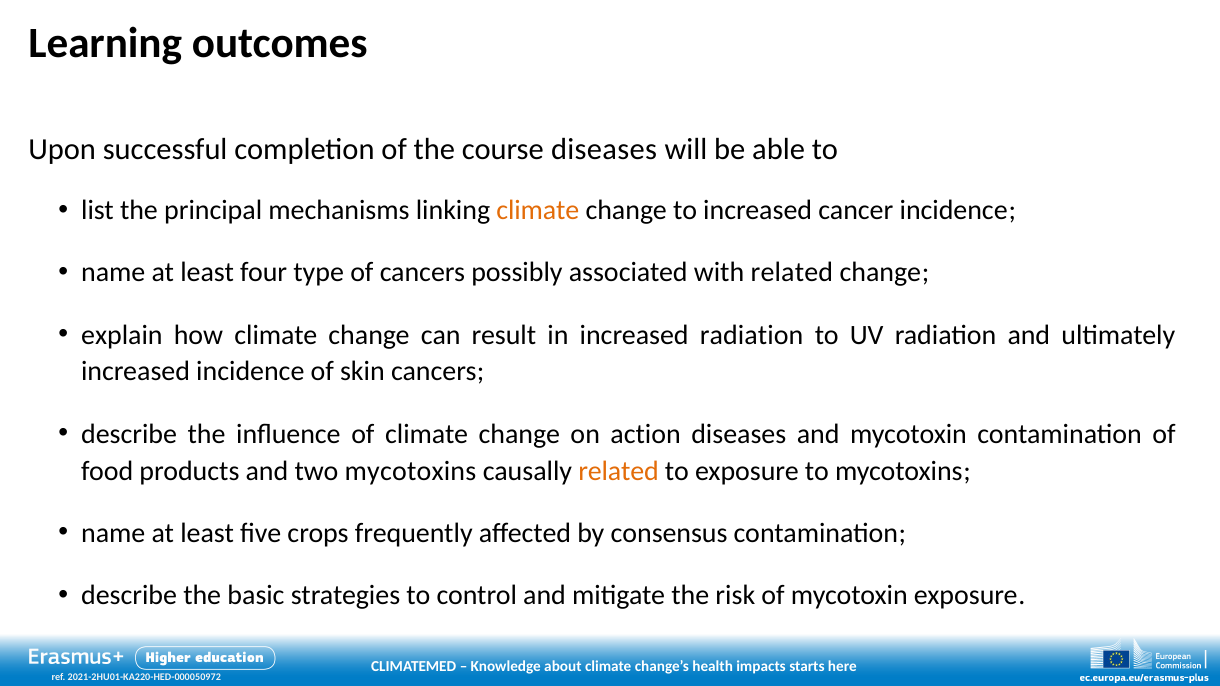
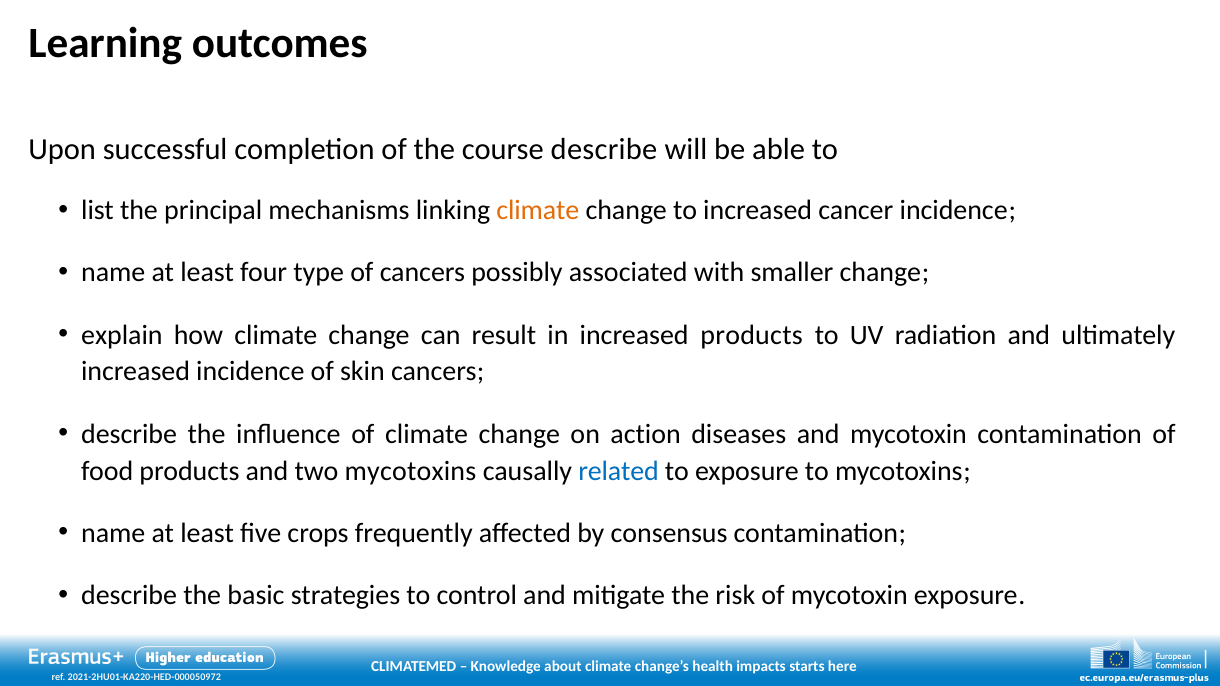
course diseases: diseases -> describe
with related: related -> smaller
increased radiation: radiation -> products
related at (619, 471) colour: orange -> blue
